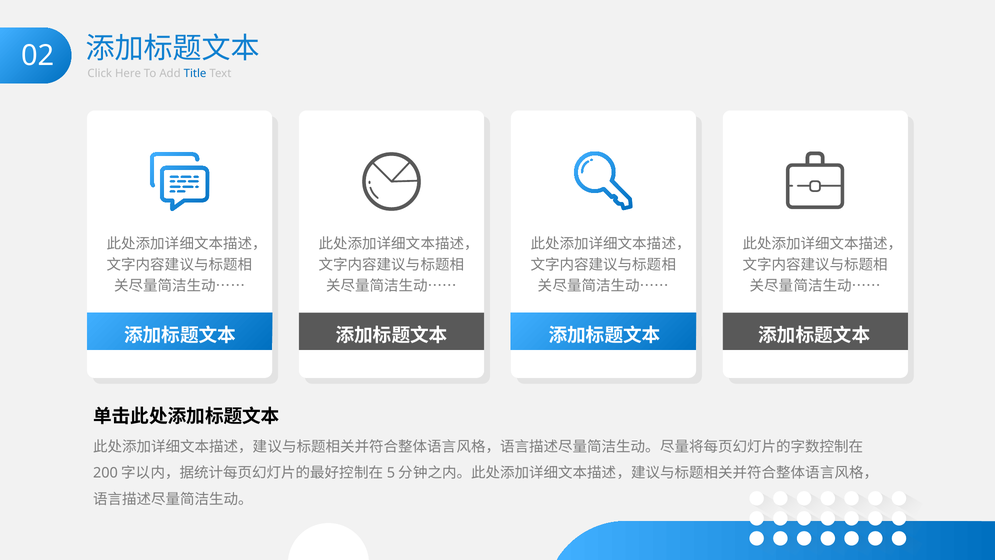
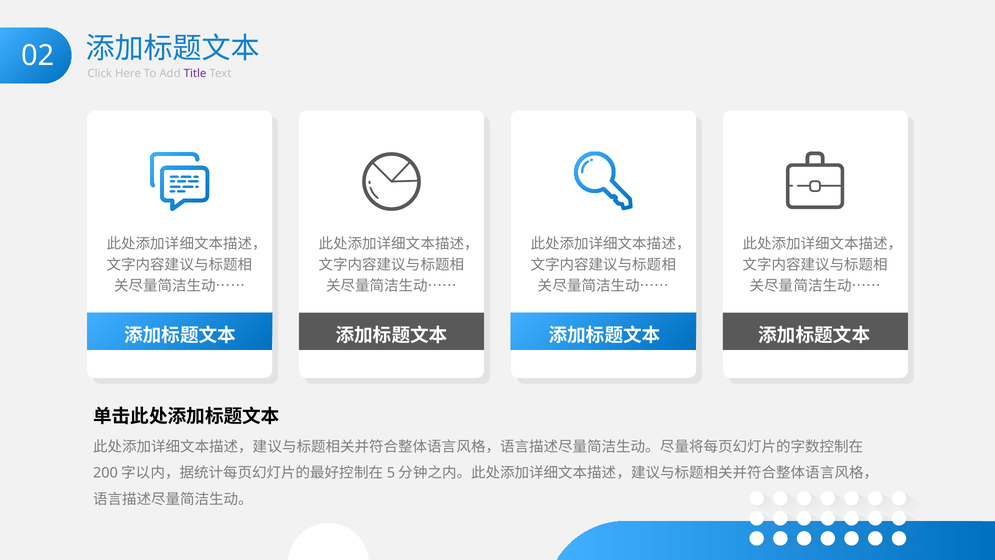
Title colour: blue -> purple
